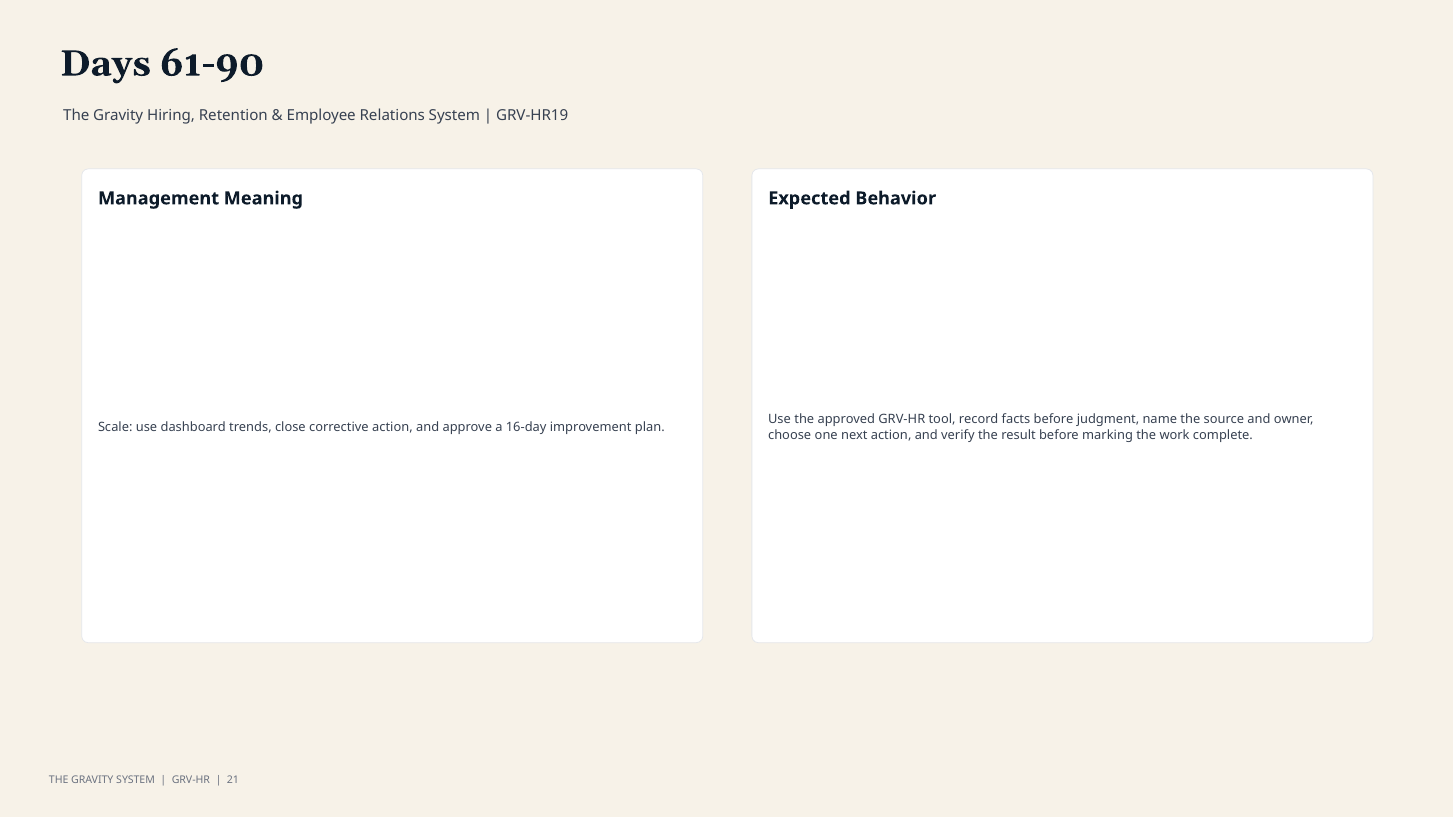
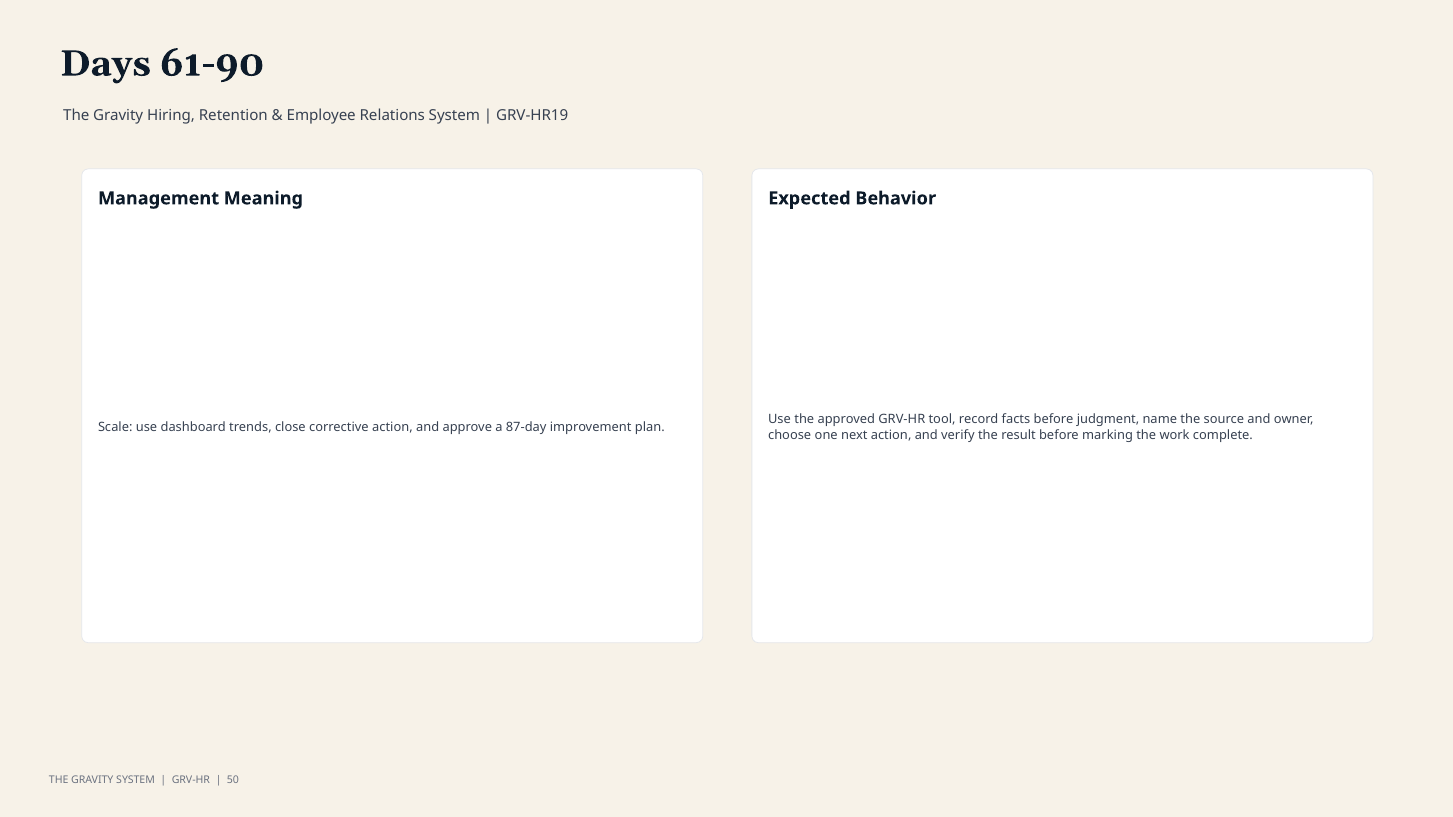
16-day: 16-day -> 87-day
21: 21 -> 50
